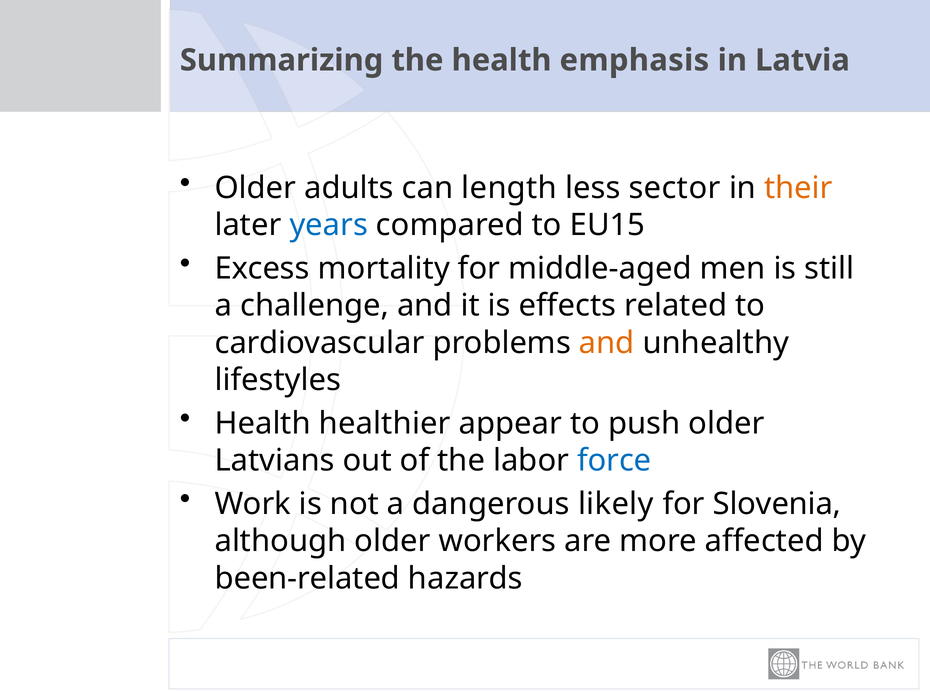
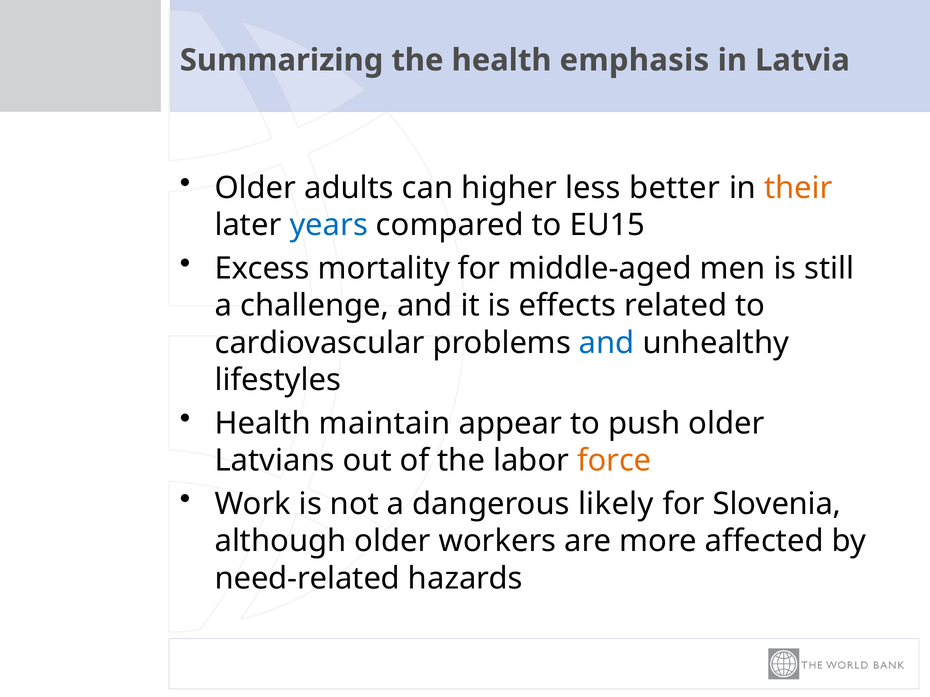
length: length -> higher
sector: sector -> better
and at (607, 343) colour: orange -> blue
healthier: healthier -> maintain
force colour: blue -> orange
been-related: been-related -> need-related
